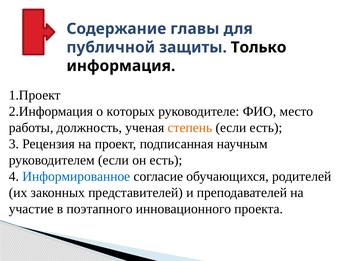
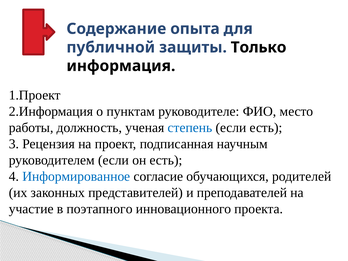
главы: главы -> опыта
которых: которых -> пунктам
степень colour: orange -> blue
